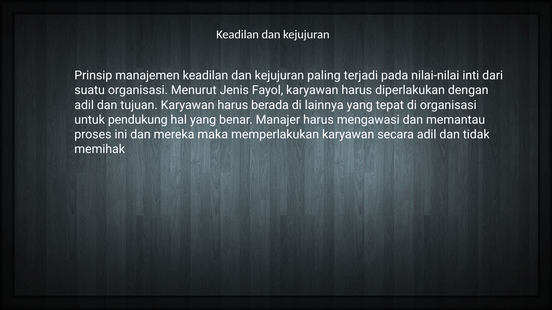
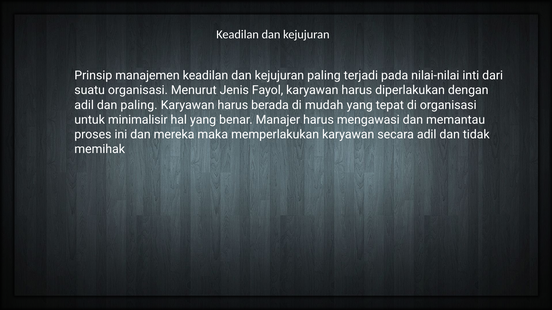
dan tujuan: tujuan -> paling
lainnya: lainnya -> mudah
pendukung: pendukung -> minimalisir
